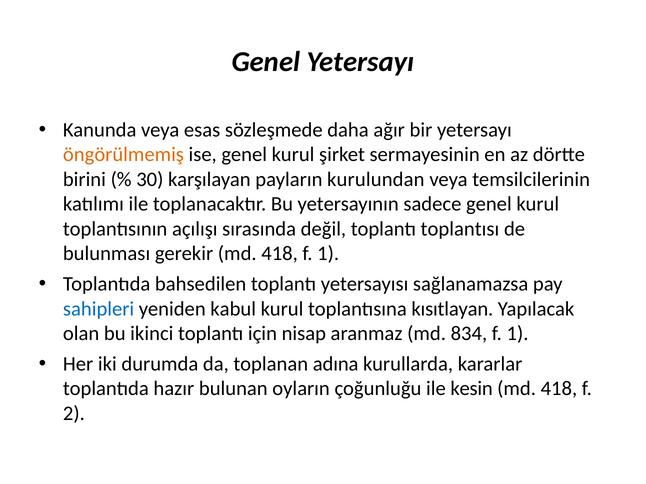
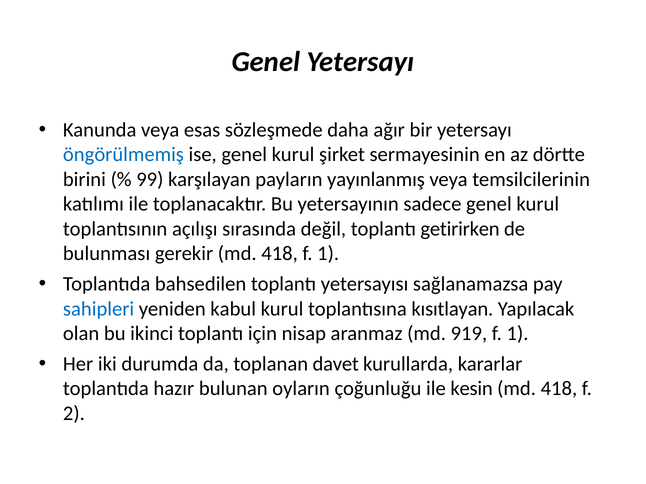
öngörülmemiş colour: orange -> blue
30: 30 -> 99
kurulundan: kurulundan -> yayınlanmış
toplantısı: toplantısı -> getirirken
834: 834 -> 919
adına: adına -> davet
